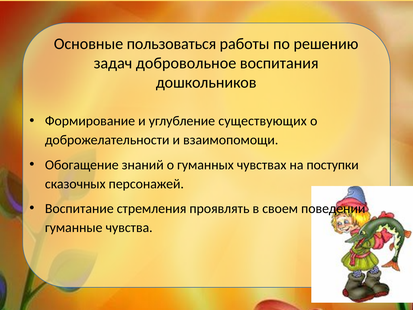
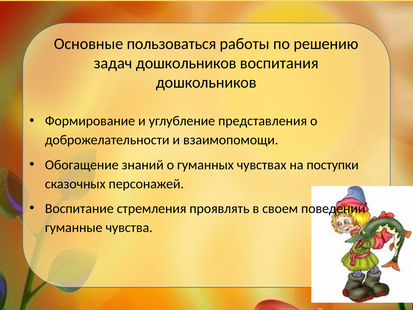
задач добровольное: добровольное -> дошкольников
существующих: существующих -> представления
